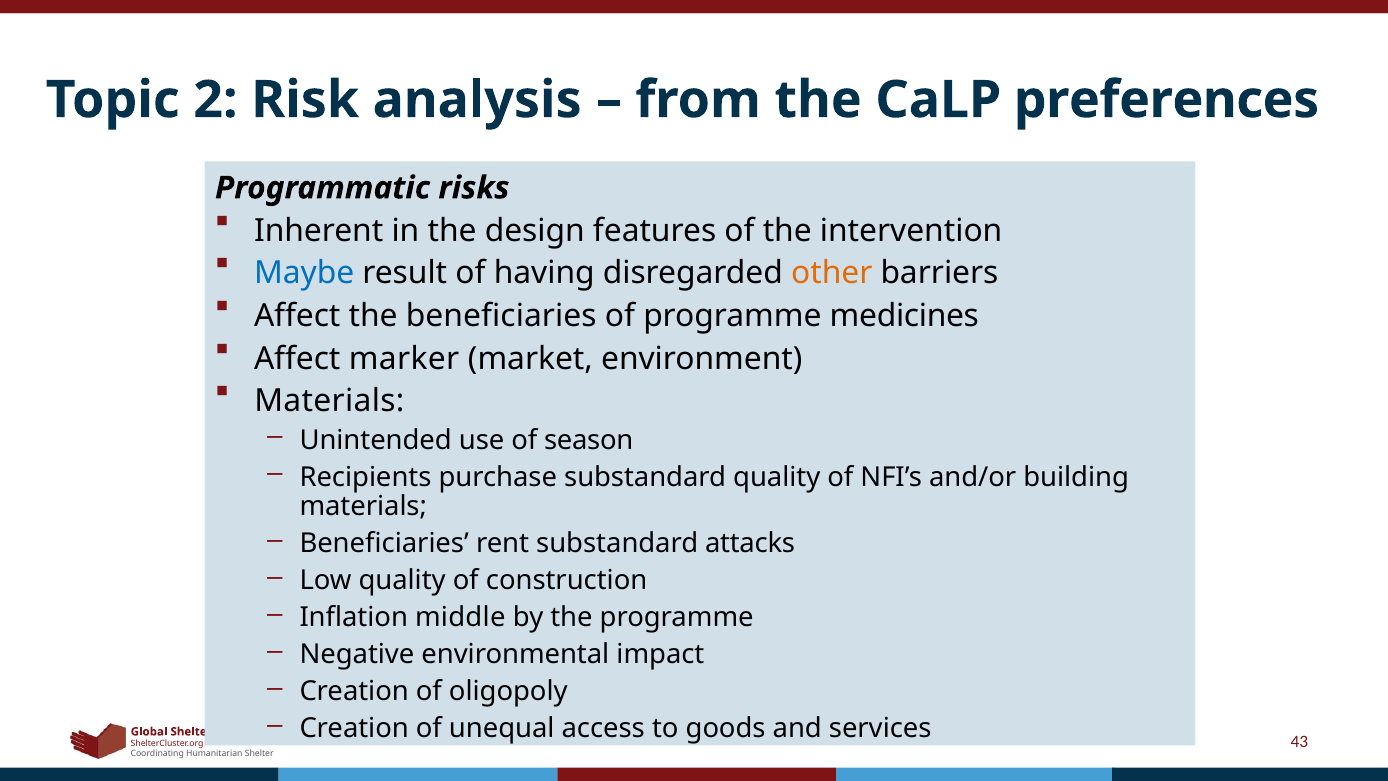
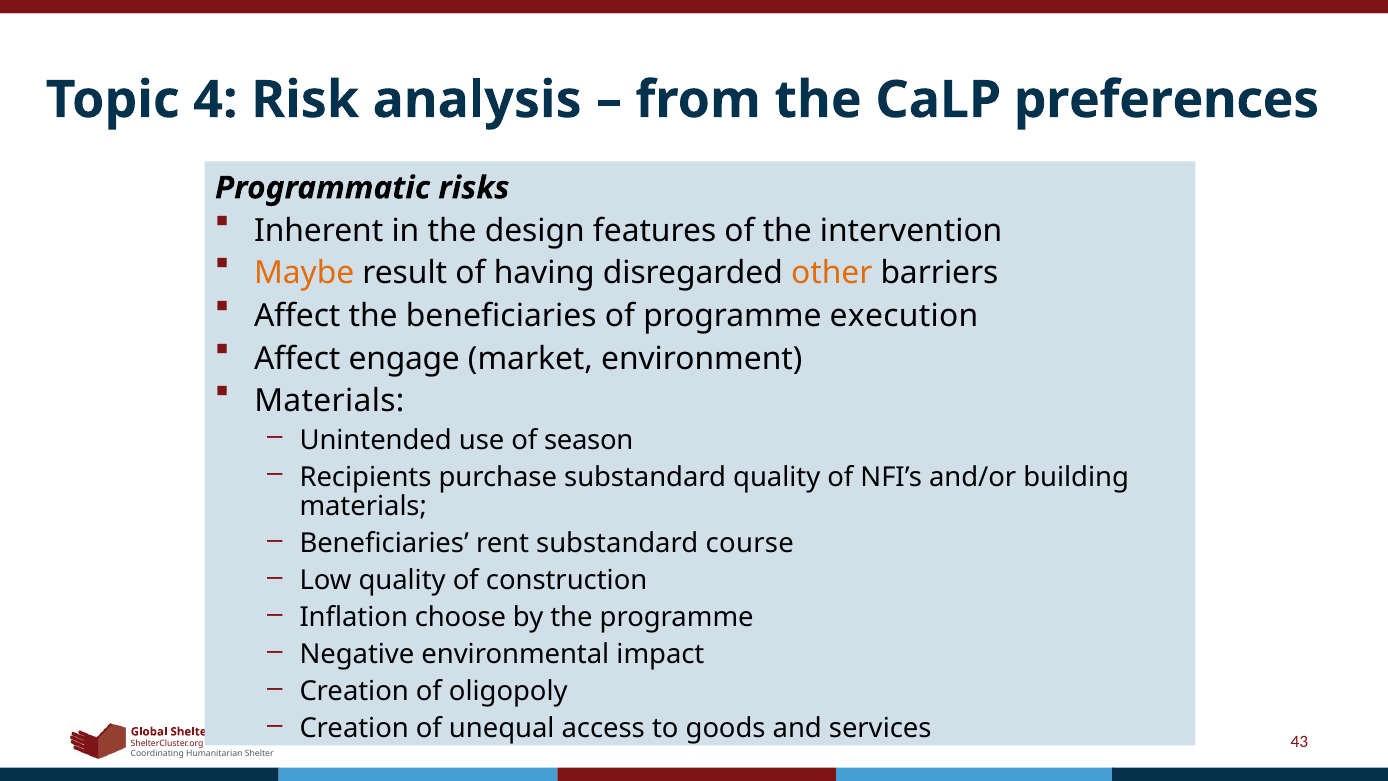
2: 2 -> 4
Maybe colour: blue -> orange
medicines: medicines -> execution
marker: marker -> engage
attacks: attacks -> course
middle: middle -> choose
